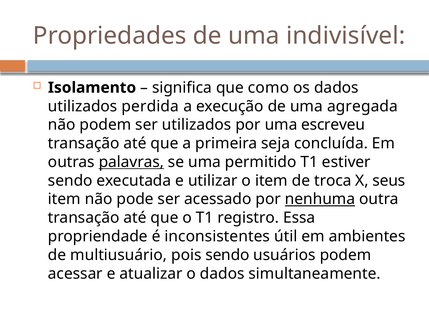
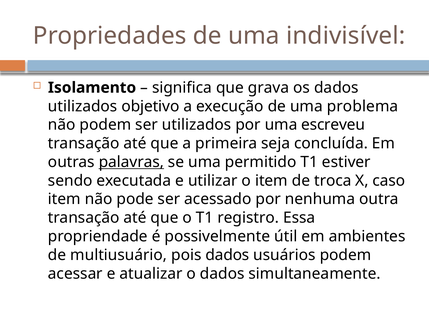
como: como -> grava
perdida: perdida -> objetivo
agregada: agregada -> problema
seus: seus -> caso
nenhuma underline: present -> none
inconsistentes: inconsistentes -> possivelmente
pois sendo: sendo -> dados
